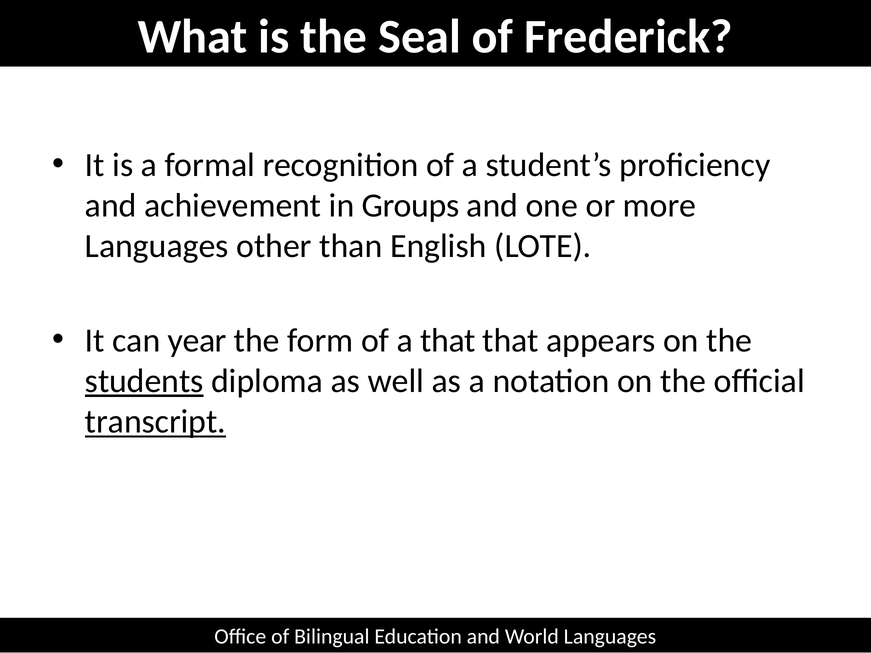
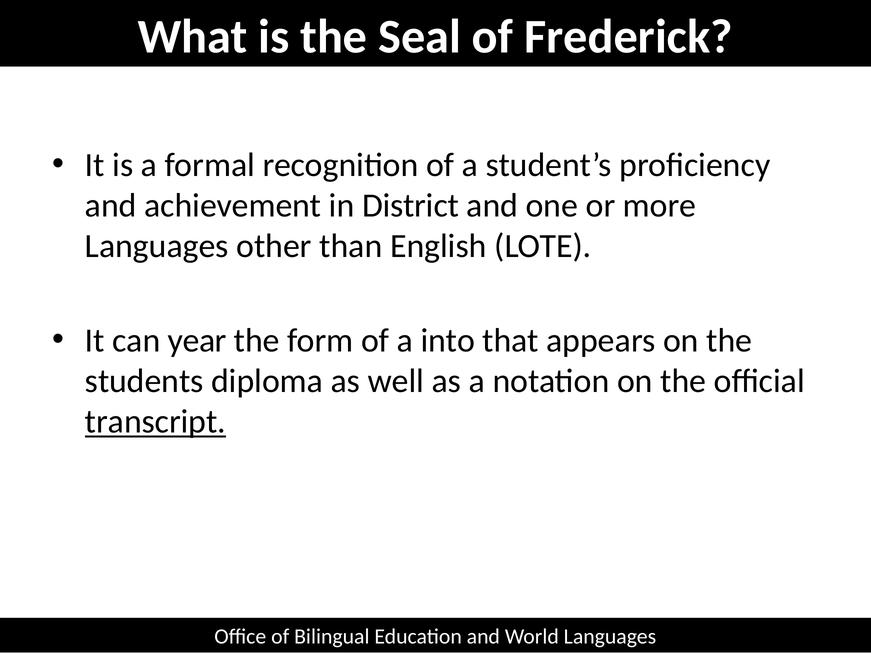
Groups: Groups -> District
a that: that -> into
students underline: present -> none
